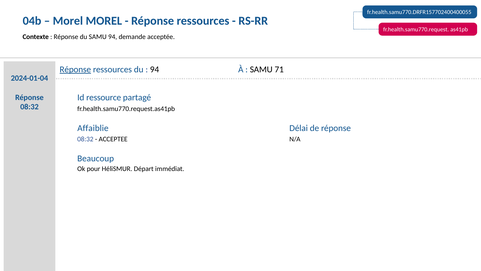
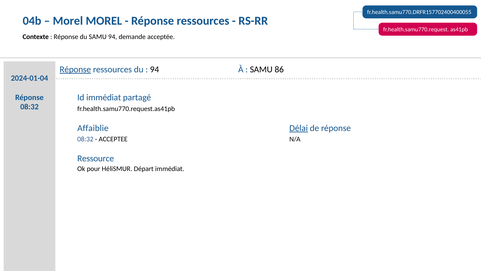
71: 71 -> 86
Id ressource: ressource -> immédiat
Délai underline: none -> present
Beaucoup: Beaucoup -> Ressource
